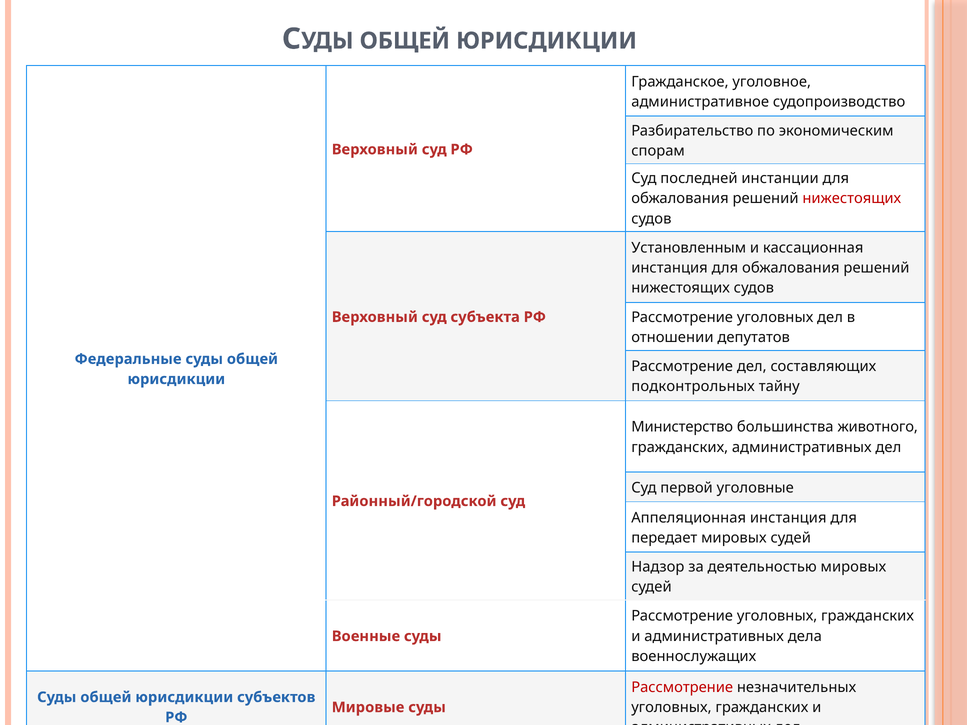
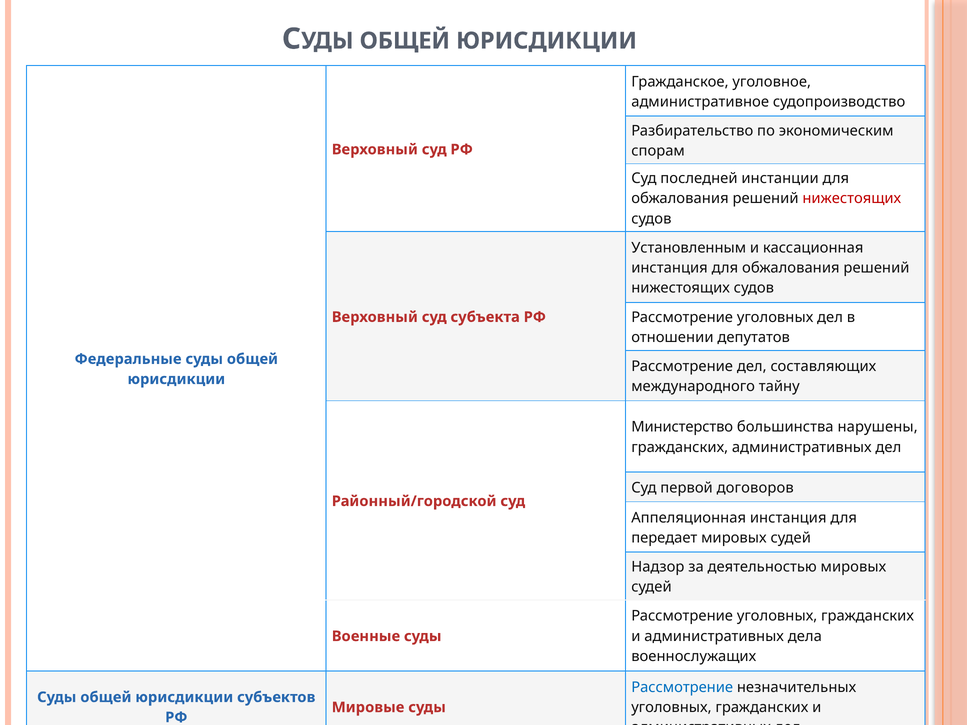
подконтрольных: подконтрольных -> международного
животного: животного -> нарушены
уголовные: уголовные -> договоров
Рассмотрение at (682, 687) colour: red -> blue
